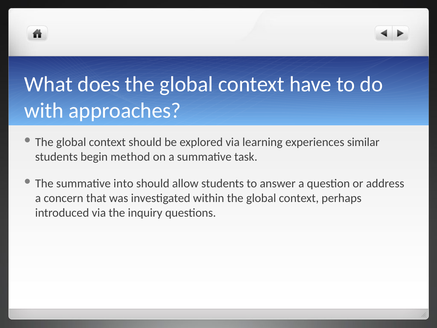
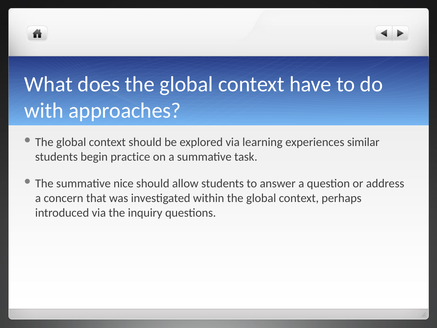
method: method -> practice
into: into -> nice
